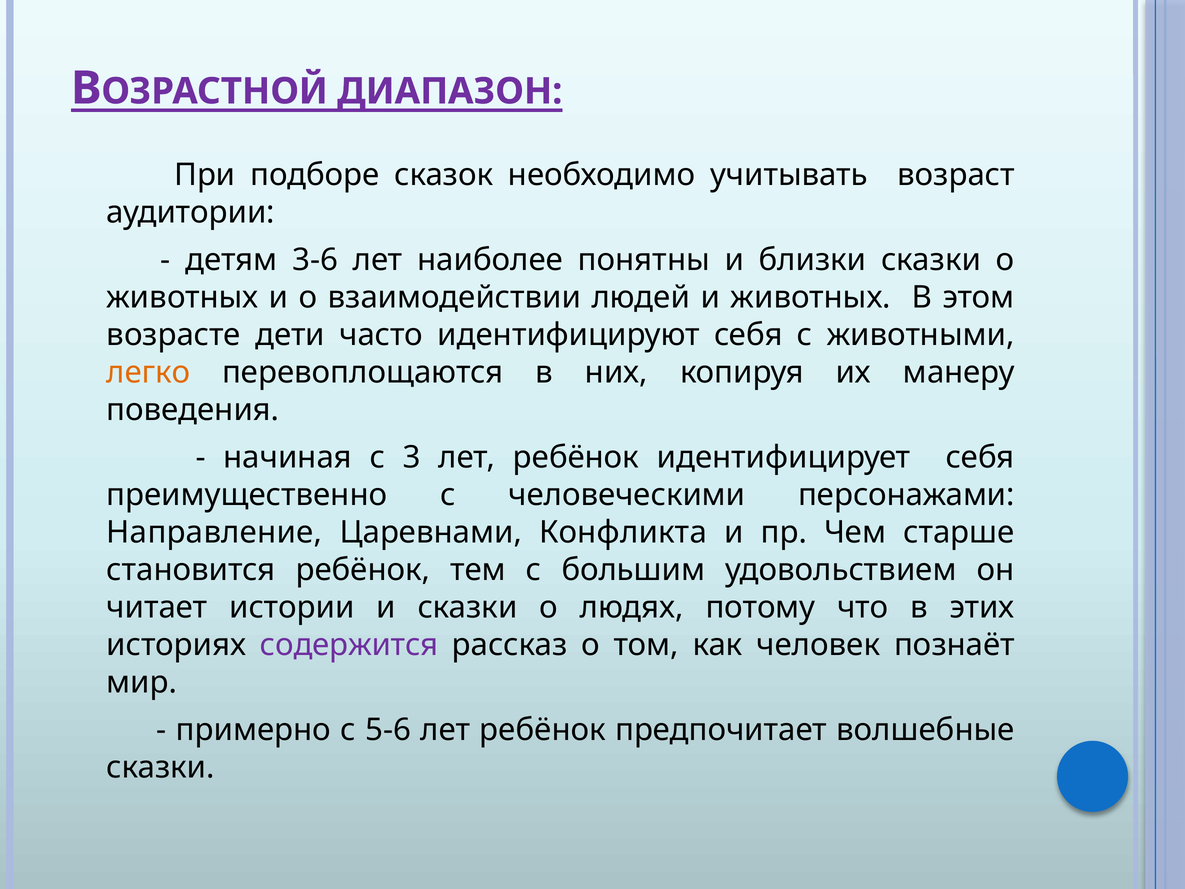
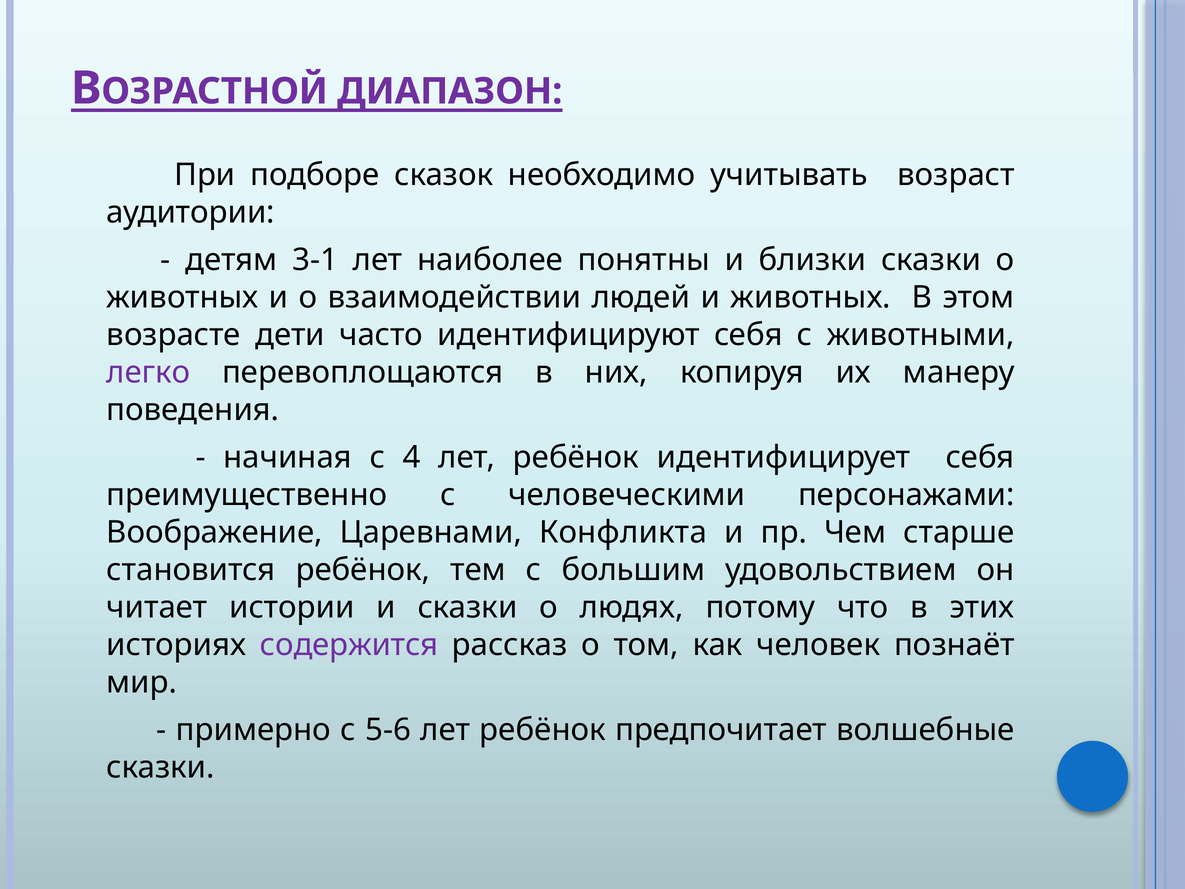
3-6: 3-6 -> 3-1
легко colour: orange -> purple
3: 3 -> 4
Направление: Направление -> Воображение
